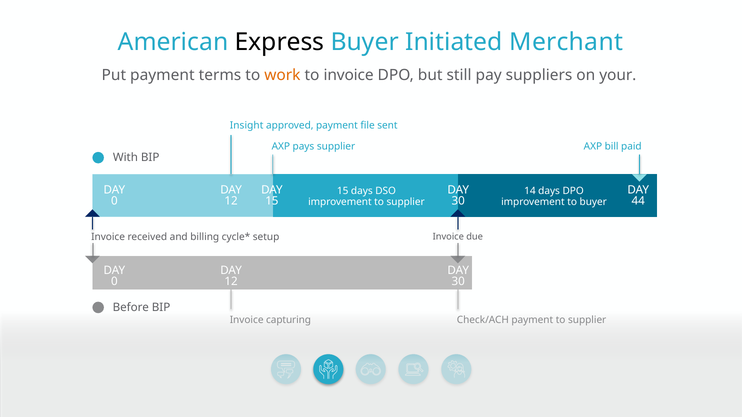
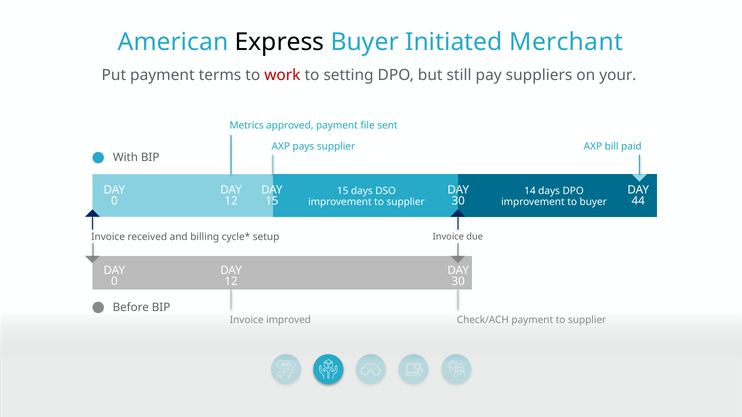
work colour: orange -> red
to invoice: invoice -> setting
Insight: Insight -> Metrics
capturing: capturing -> improved
